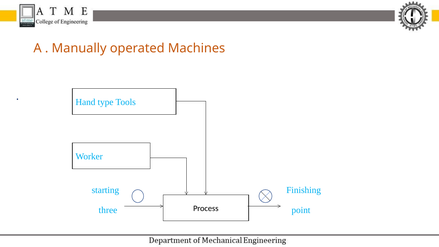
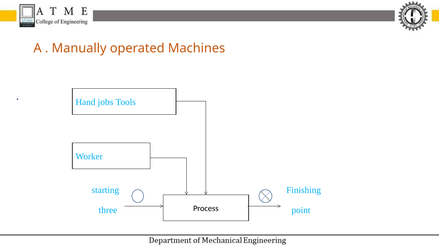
type: type -> jobs
